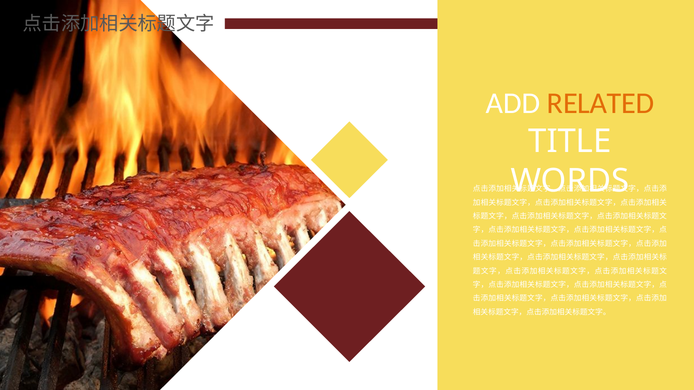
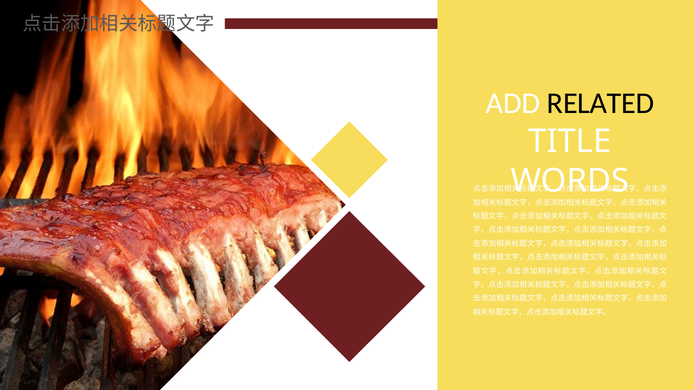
RELATED colour: orange -> black
